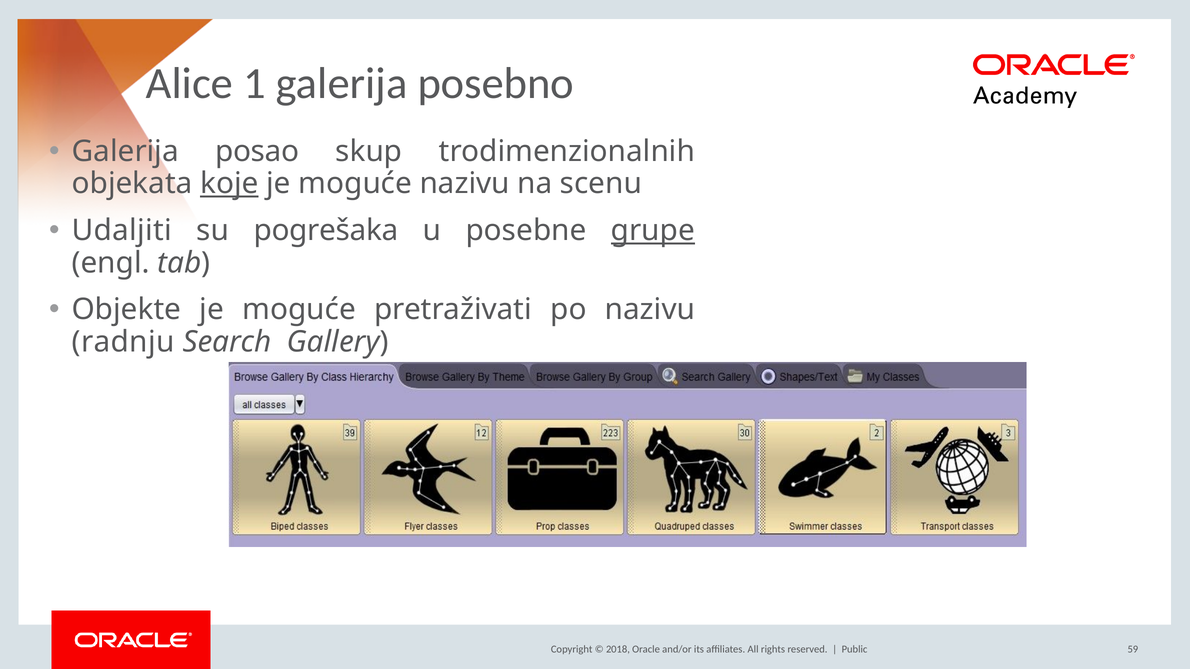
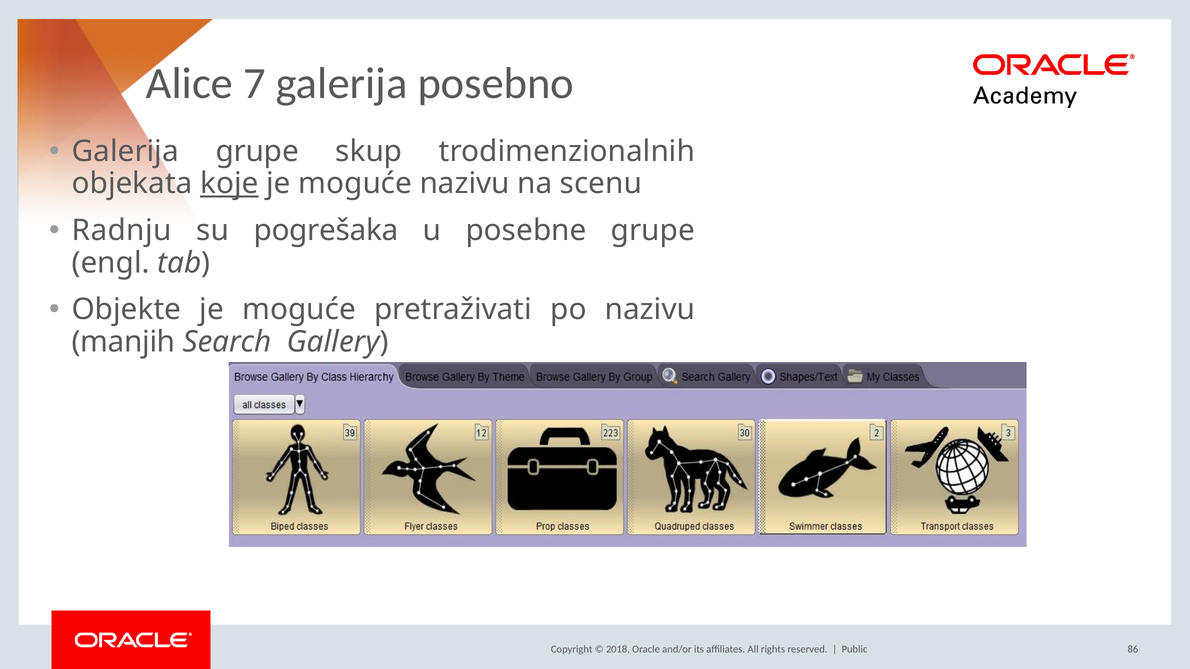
1: 1 -> 7
Galerija posao: posao -> grupe
Udaljiti: Udaljiti -> Radnju
grupe at (653, 231) underline: present -> none
radnju: radnju -> manjih
59: 59 -> 86
